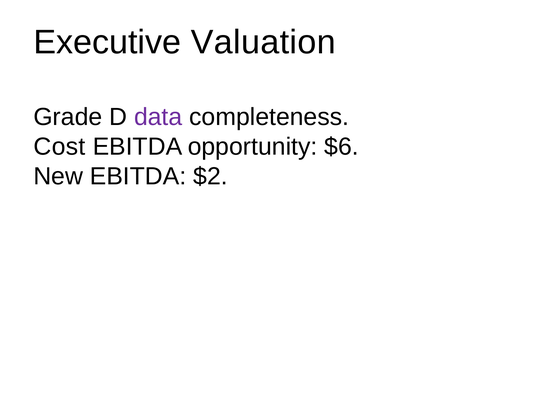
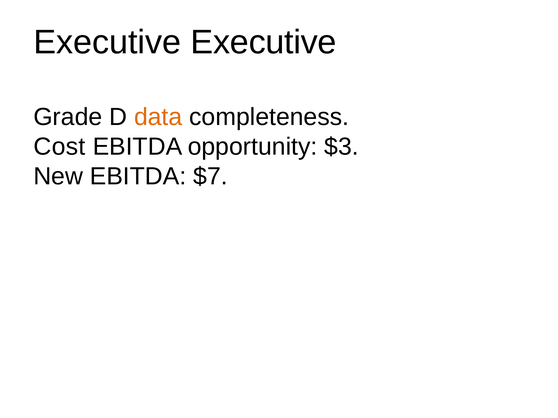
Executive Valuation: Valuation -> Executive
data colour: purple -> orange
$6: $6 -> $3
$2: $2 -> $7
